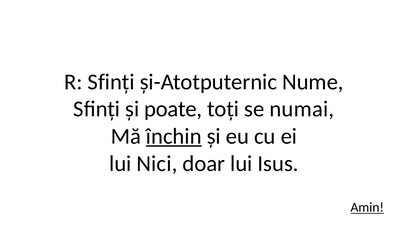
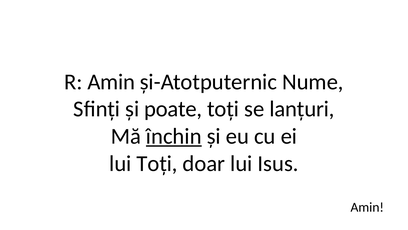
R Sfinți: Sfinți -> Amin
numai: numai -> lanțuri
lui Nici: Nici -> Toți
Amin at (367, 207) underline: present -> none
